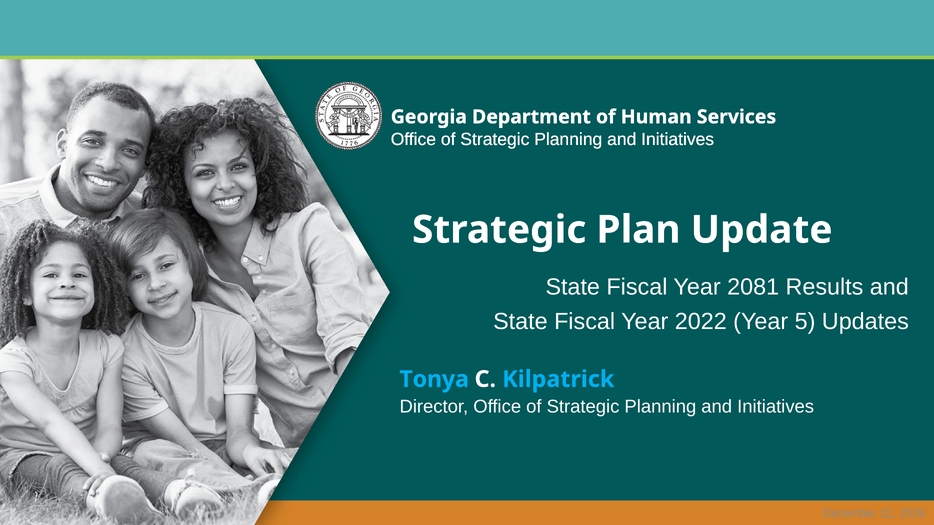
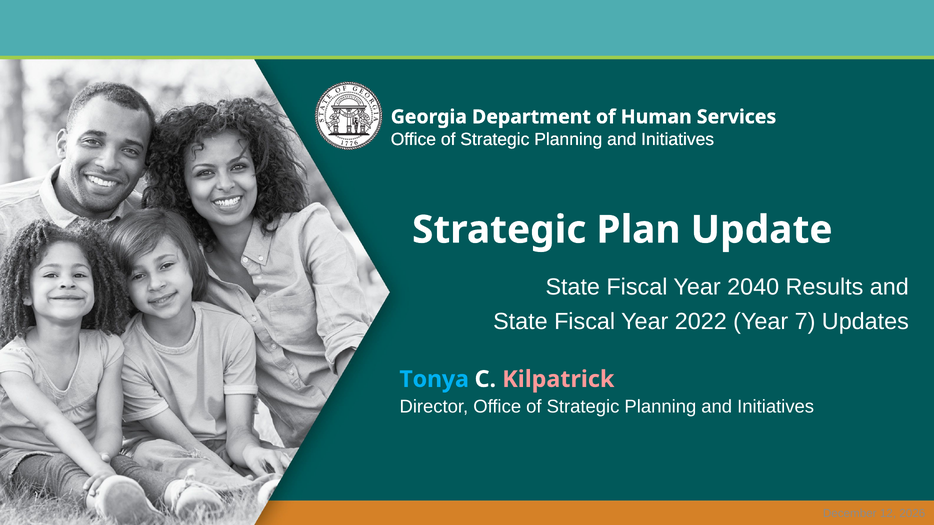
2081: 2081 -> 2040
5: 5 -> 7
Kilpatrick colour: light blue -> pink
